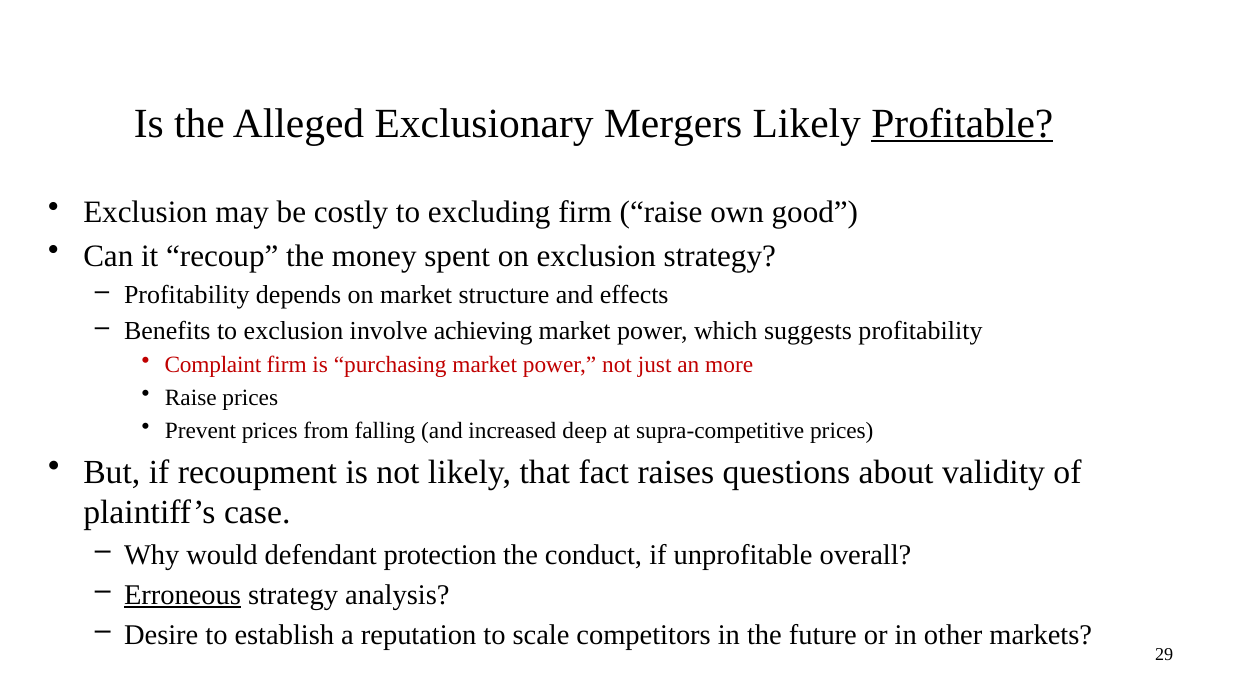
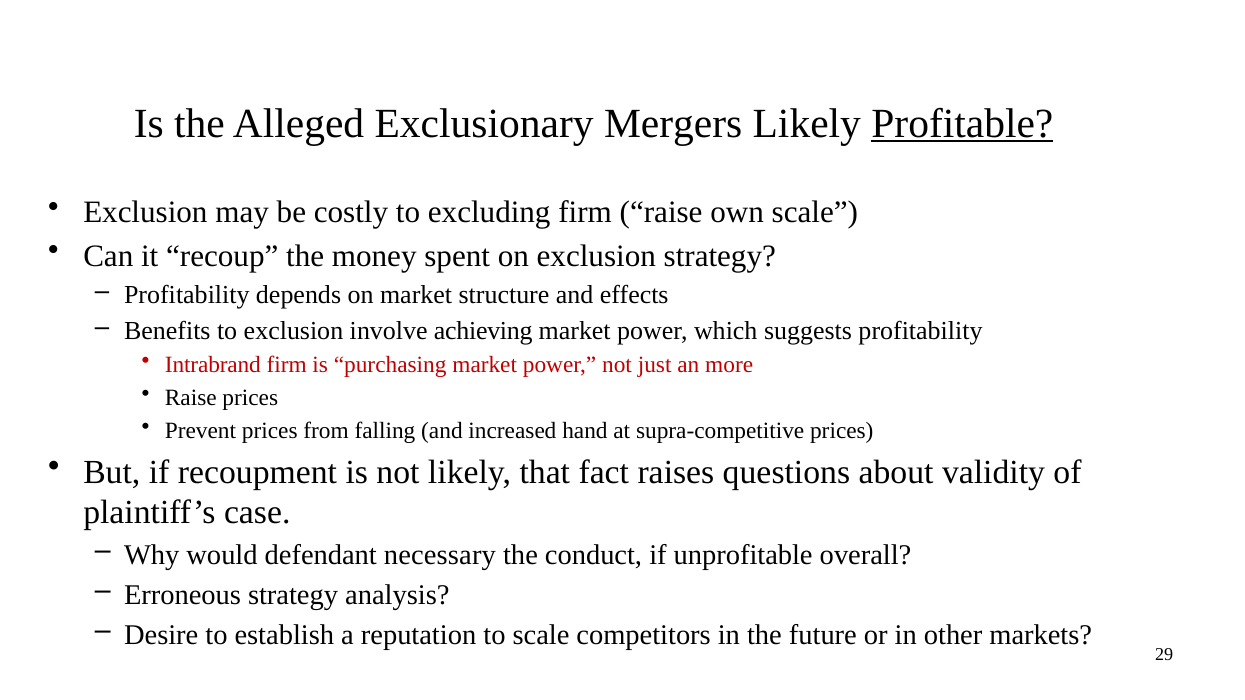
own good: good -> scale
Complaint: Complaint -> Intrabrand
deep: deep -> hand
protection: protection -> necessary
Erroneous underline: present -> none
